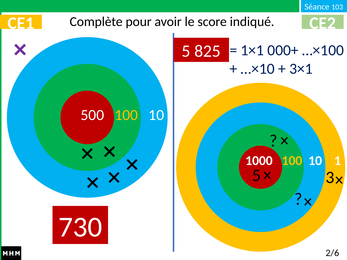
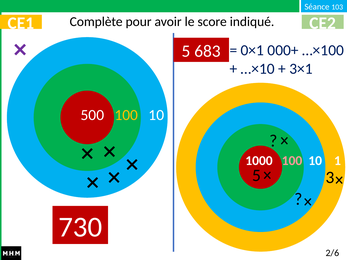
825: 825 -> 683
1×1: 1×1 -> 0×1
100 at (292, 161) colour: yellow -> pink
